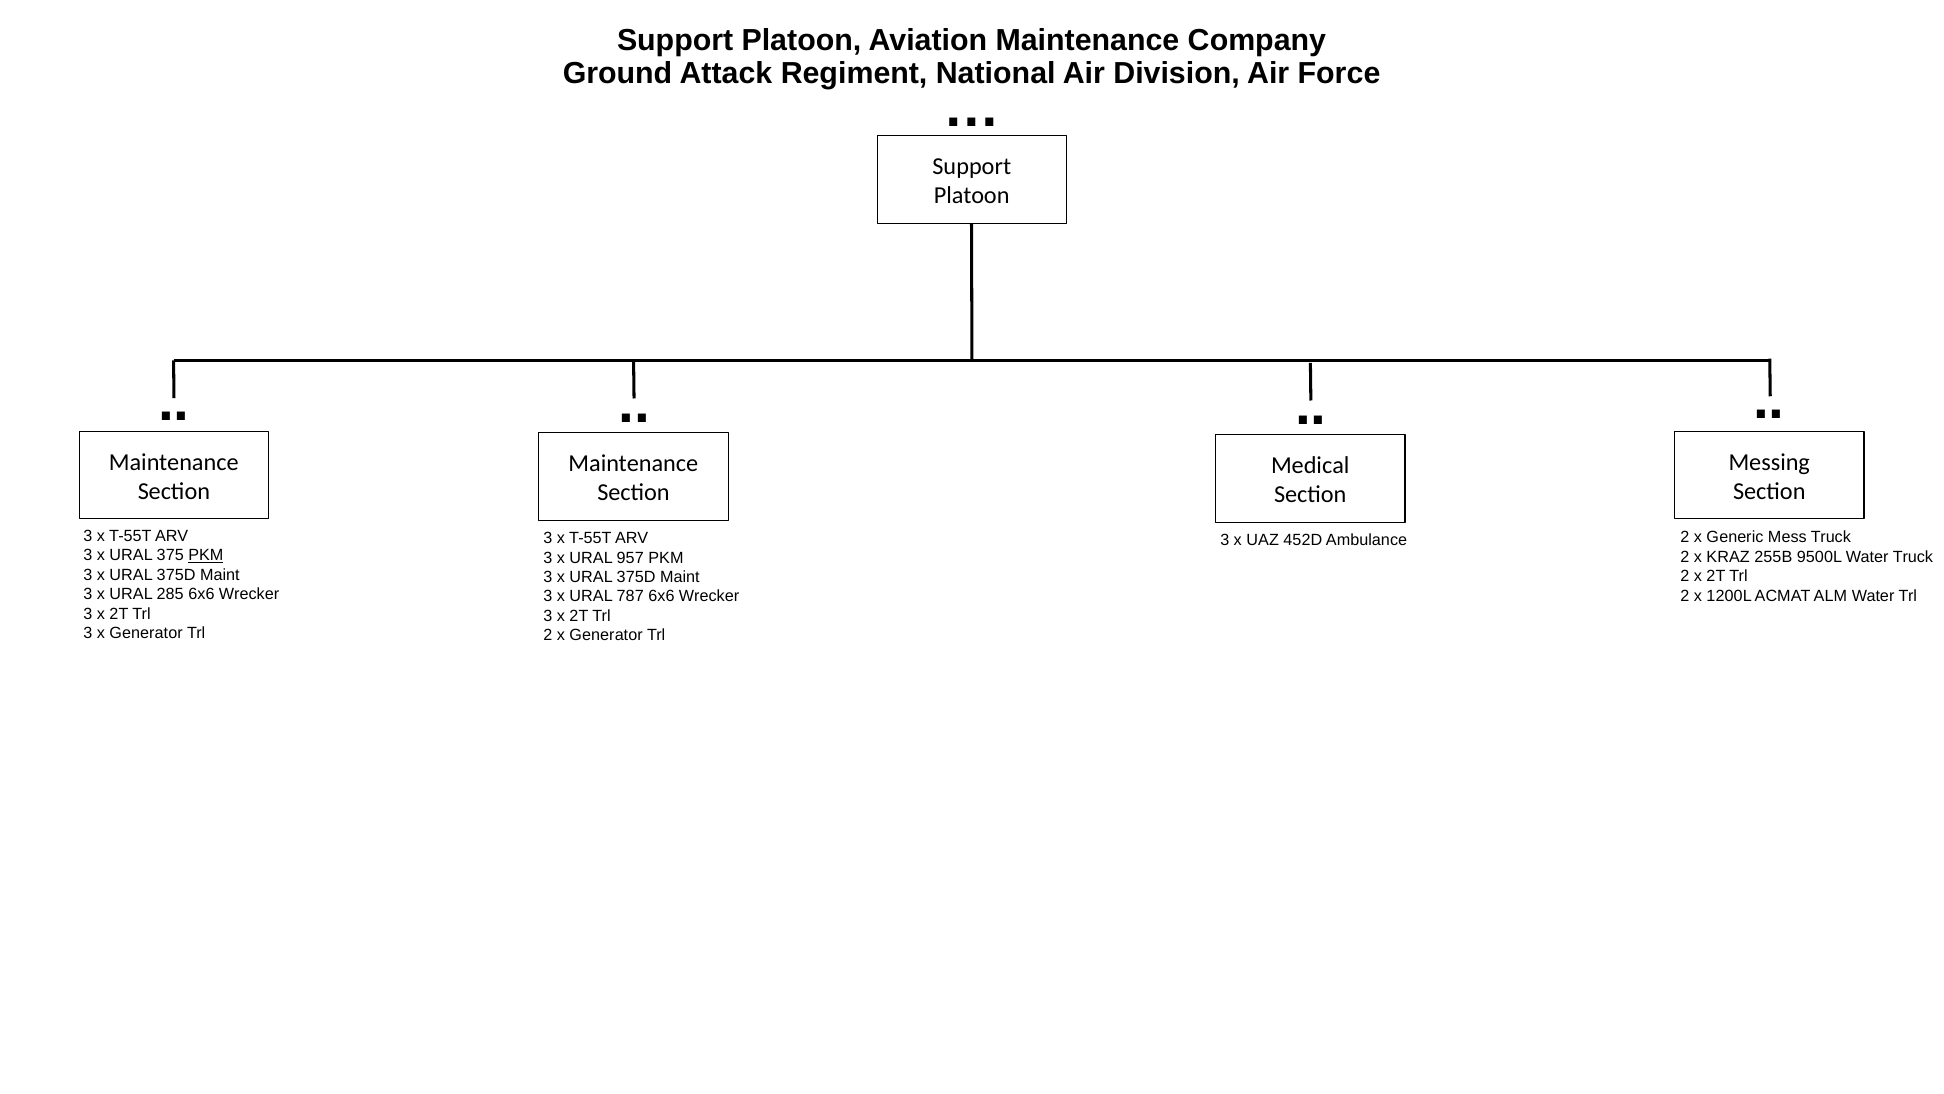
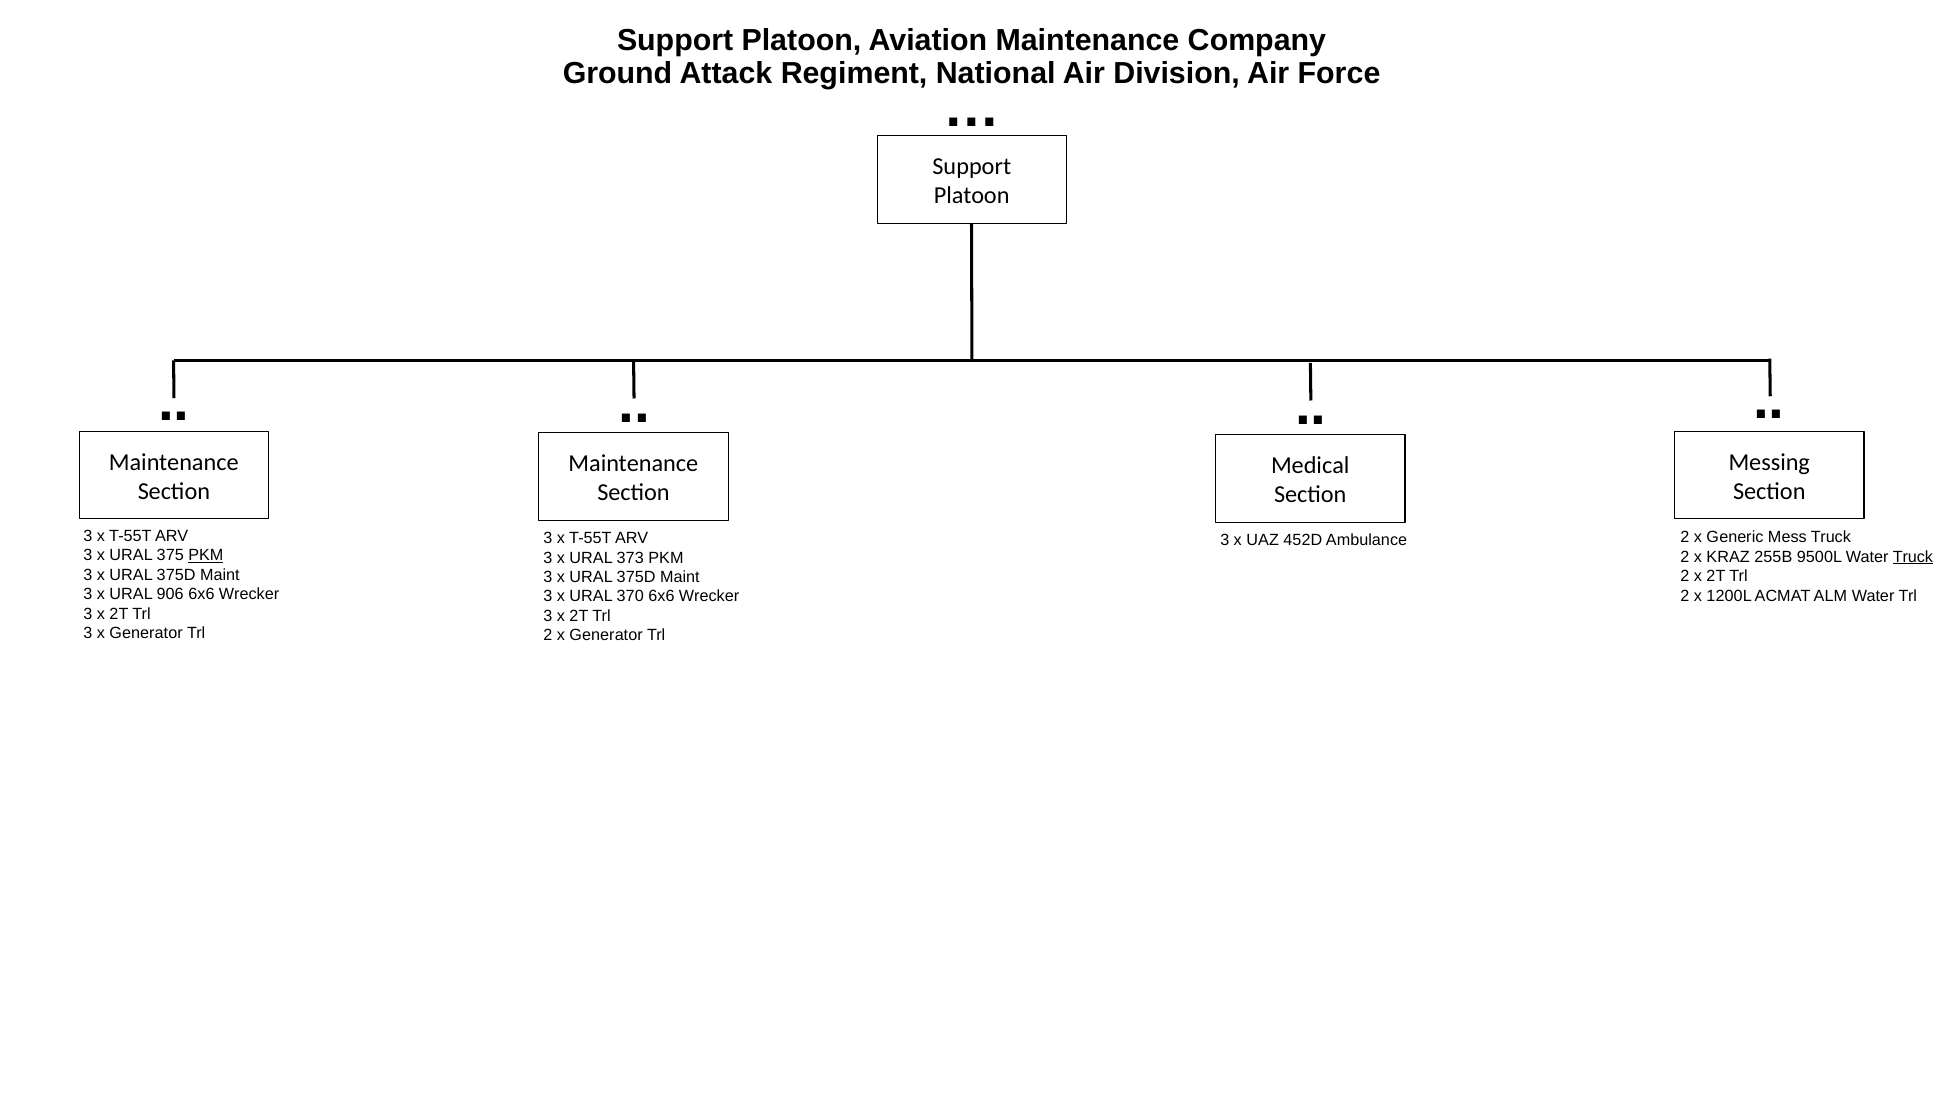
Truck at (1913, 557) underline: none -> present
957: 957 -> 373
285: 285 -> 906
787: 787 -> 370
